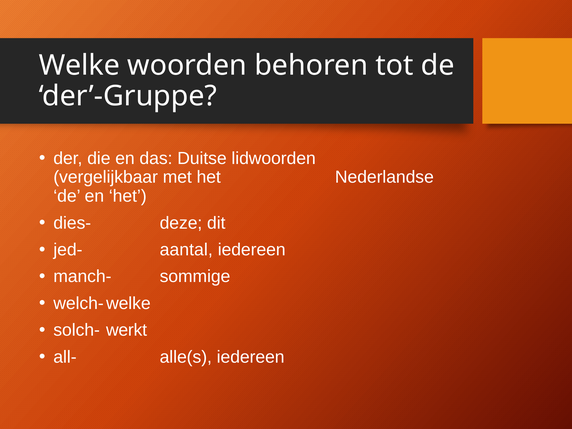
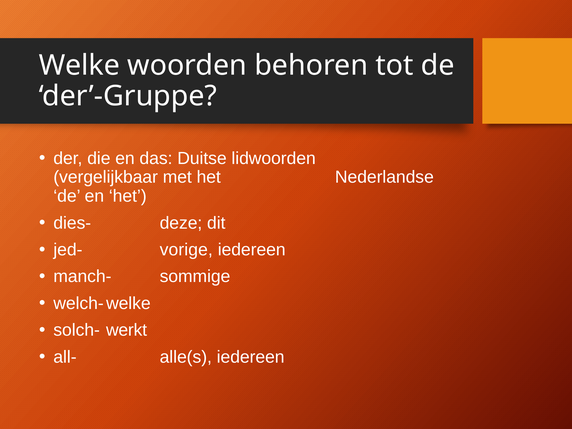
aantal: aantal -> vorige
